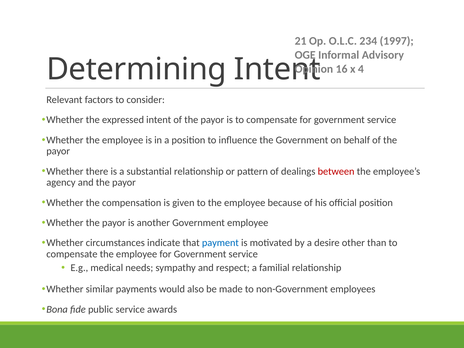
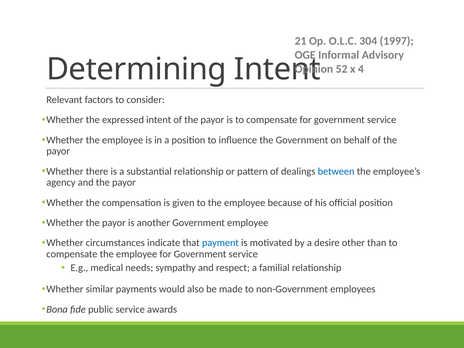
234: 234 -> 304
16: 16 -> 52
between colour: red -> blue
